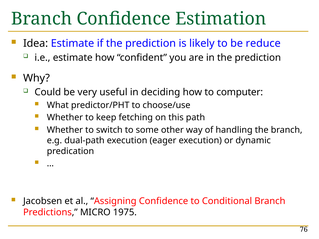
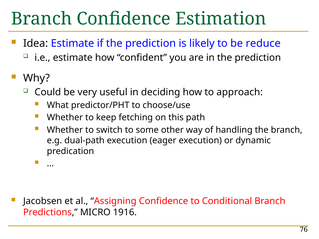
computer: computer -> approach
1975: 1975 -> 1916
